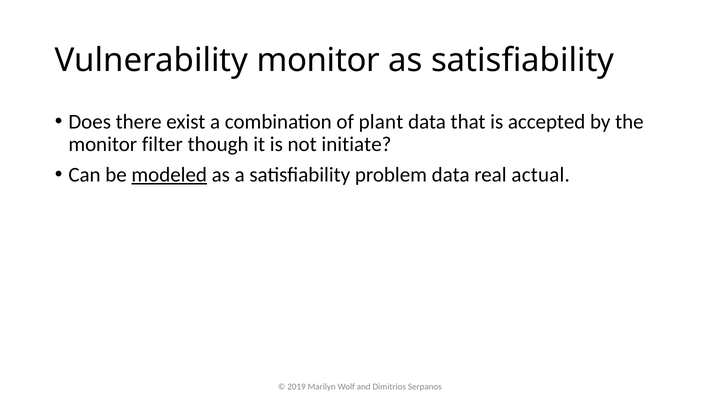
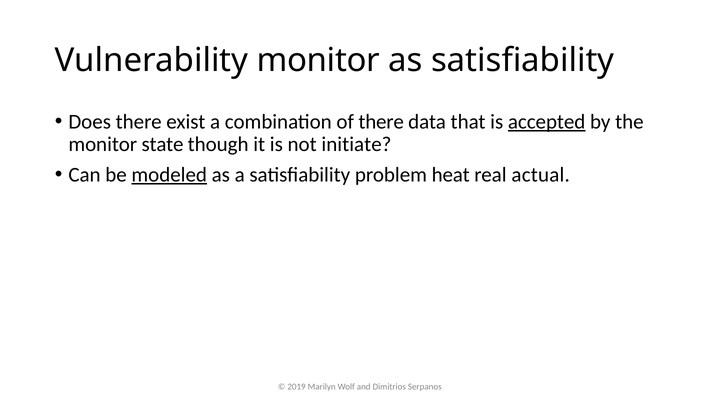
of plant: plant -> there
accepted underline: none -> present
filter: filter -> state
problem data: data -> heat
